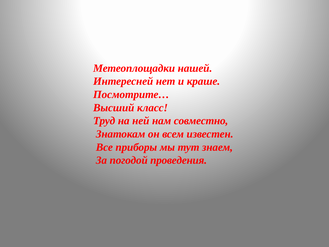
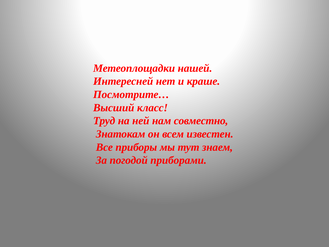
проведения: проведения -> приборами
